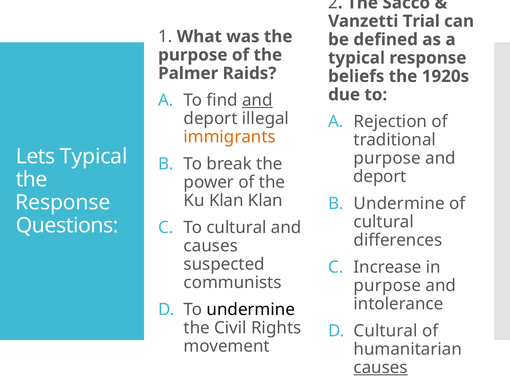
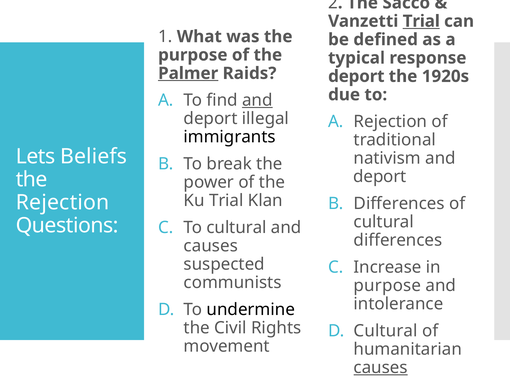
Trial at (421, 21) underline: none -> present
Palmer underline: none -> present
beliefs at (356, 76): beliefs -> deport
immigrants colour: orange -> black
Lets Typical: Typical -> Beliefs
purpose at (387, 158): purpose -> nativism
Ku Klan: Klan -> Trial
Response at (63, 202): Response -> Rejection
Undermine at (399, 203): Undermine -> Differences
